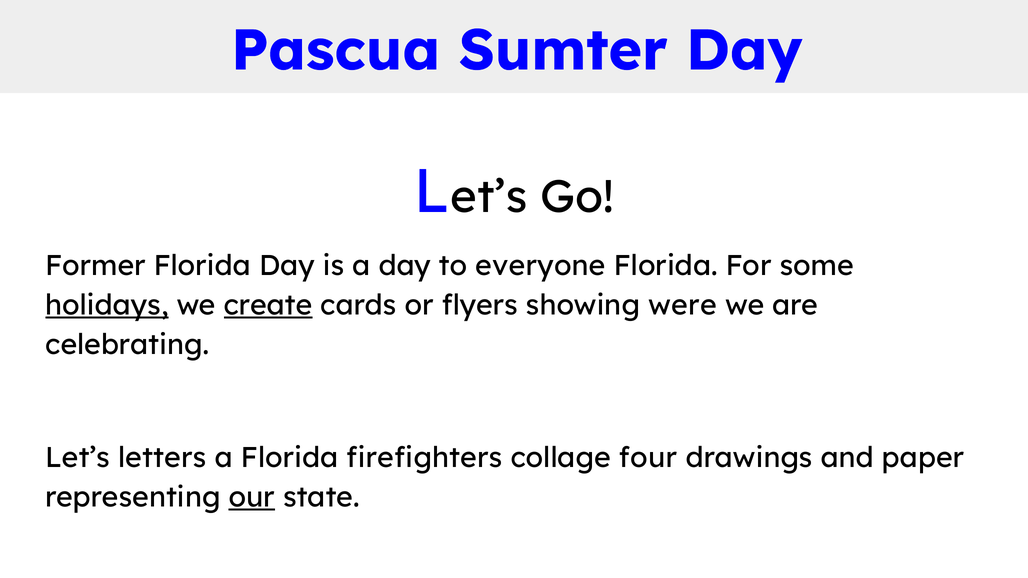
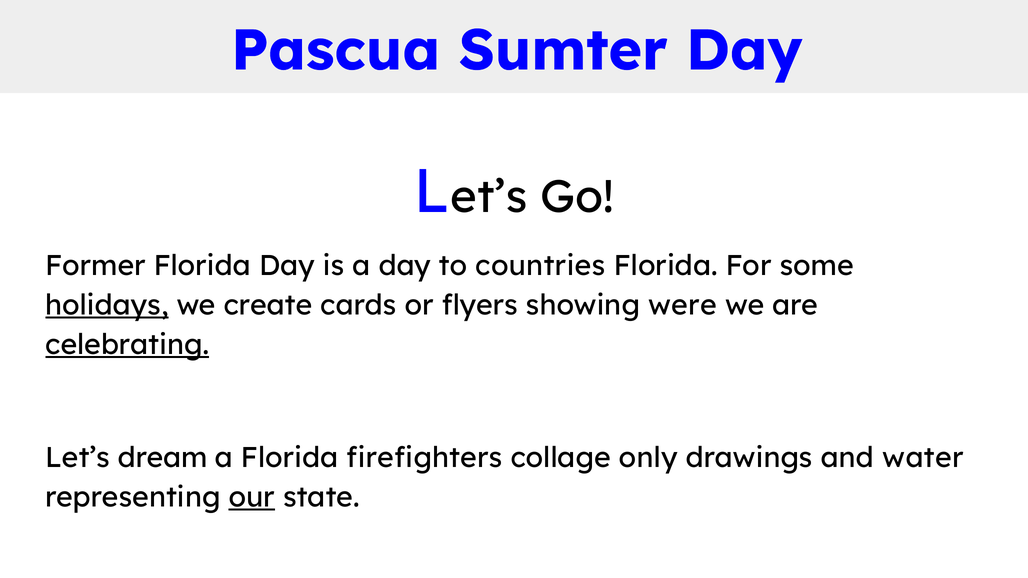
everyone: everyone -> countries
create underline: present -> none
celebrating underline: none -> present
letters: letters -> dream
four: four -> only
paper: paper -> water
